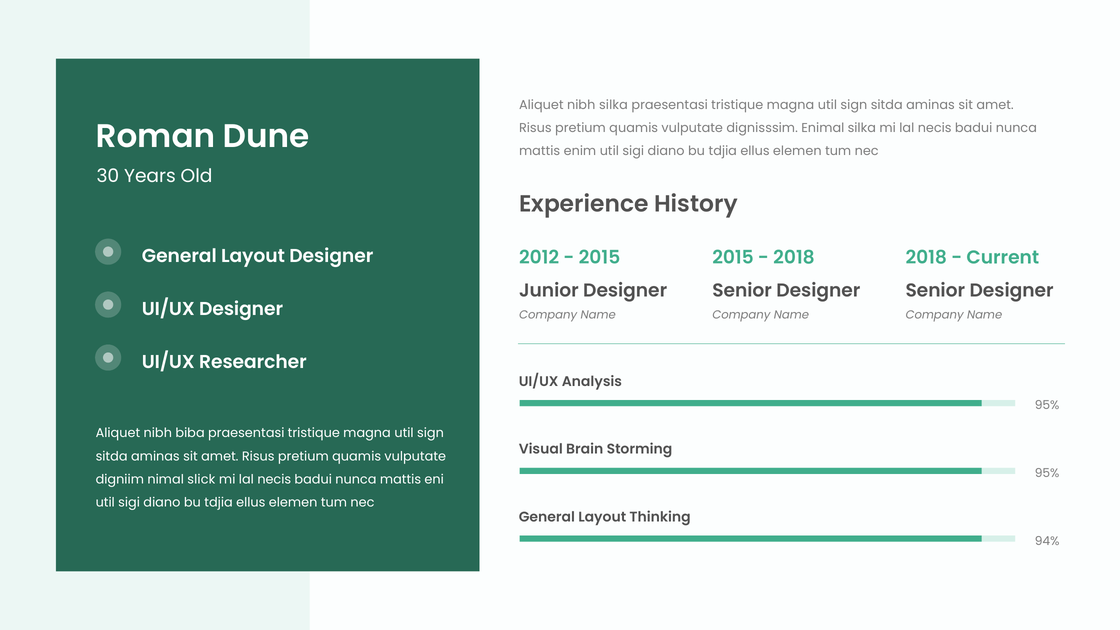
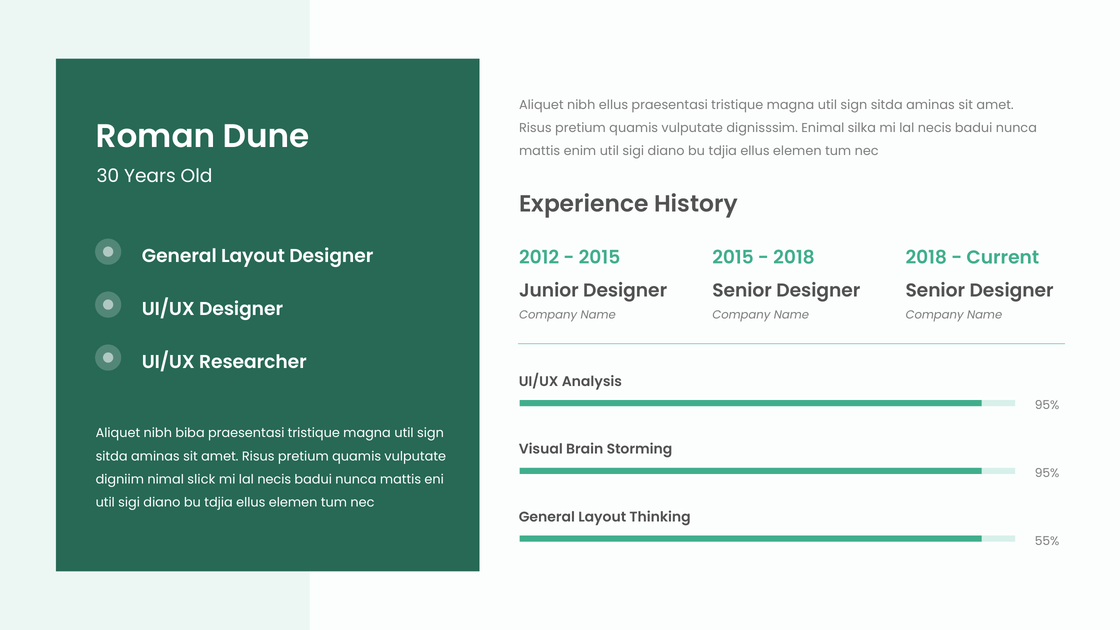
nibh silka: silka -> ellus
94%: 94% -> 55%
